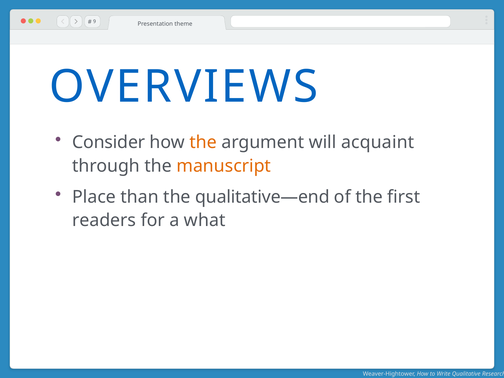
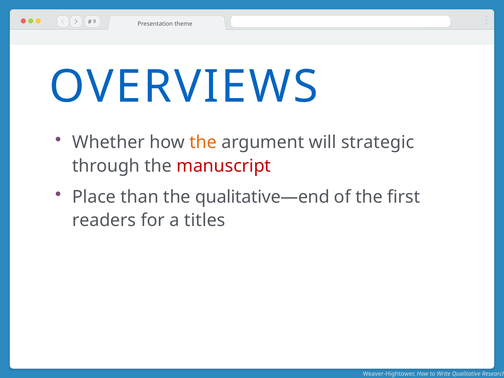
Consider: Consider -> Whether
acquaint: acquaint -> strategic
manuscript colour: orange -> red
what: what -> titles
